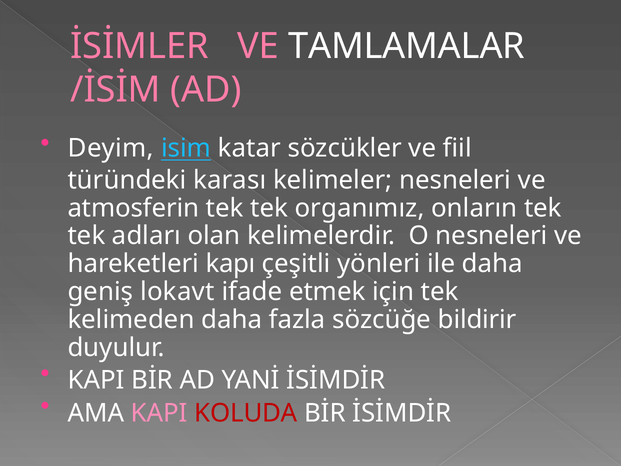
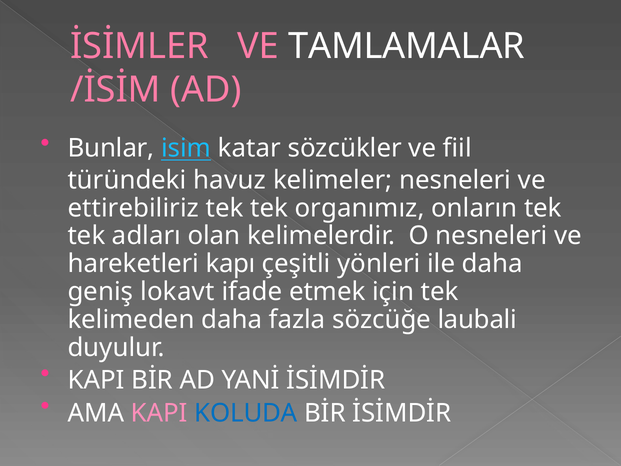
Deyim: Deyim -> Bunlar
karası: karası -> havuz
atmosferin: atmosferin -> ettirebiliriz
bildirir: bildirir -> laubali
KOLUDA colour: red -> blue
